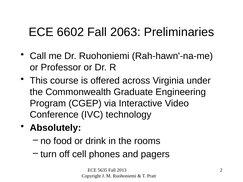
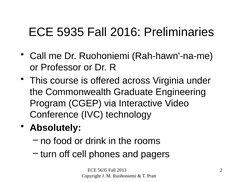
6602: 6602 -> 5935
2063: 2063 -> 2016
